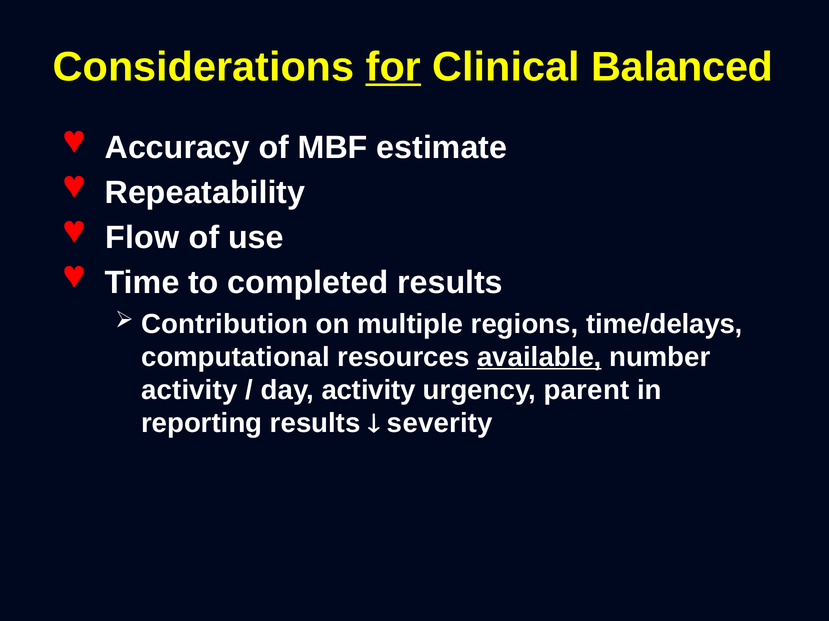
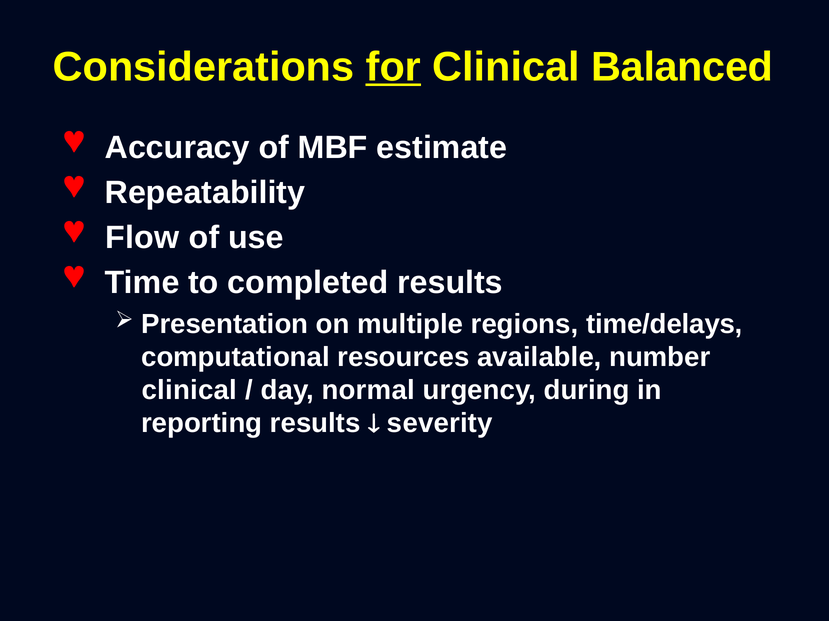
Contribution: Contribution -> Presentation
available underline: present -> none
activity at (189, 391): activity -> clinical
day activity: activity -> normal
parent: parent -> during
